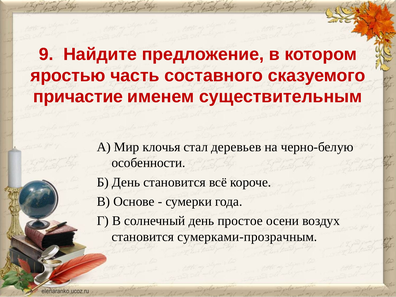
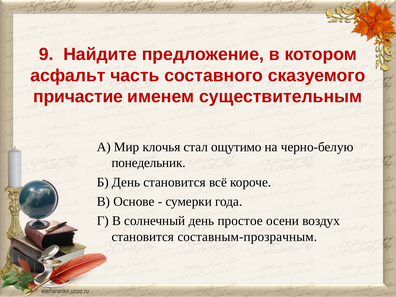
яростью: яростью -> асфальт
деревьев: деревьев -> ощутимо
особенности: особенности -> понедельник
сумерками-прозрачным: сумерками-прозрачным -> составным-прозрачным
